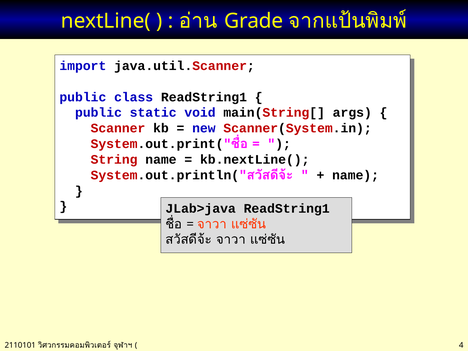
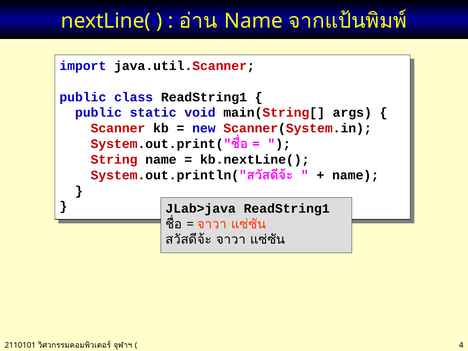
Grade at (254, 21): Grade -> Name
